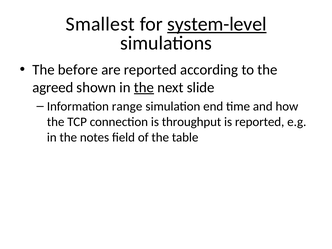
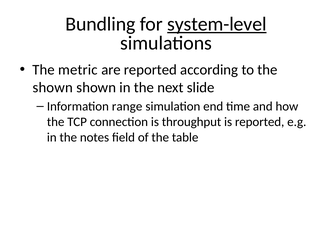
Smallest: Smallest -> Bundling
before: before -> metric
agreed at (53, 87): agreed -> shown
the at (144, 87) underline: present -> none
